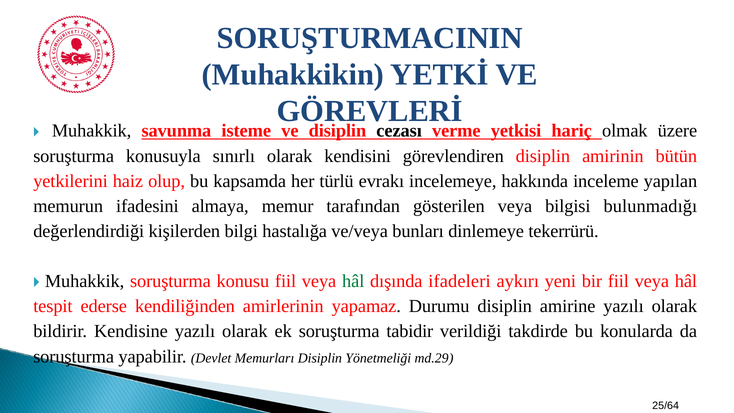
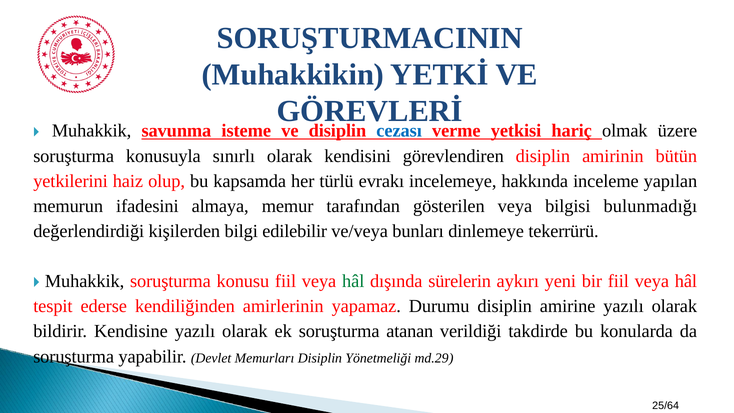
cezası colour: black -> blue
hastalığa: hastalığa -> edilebilir
ifadeleri: ifadeleri -> sürelerin
tabidir: tabidir -> atanan
